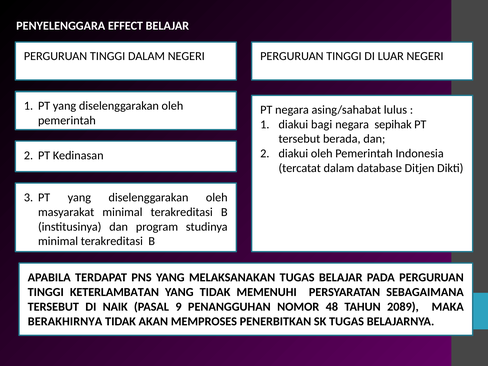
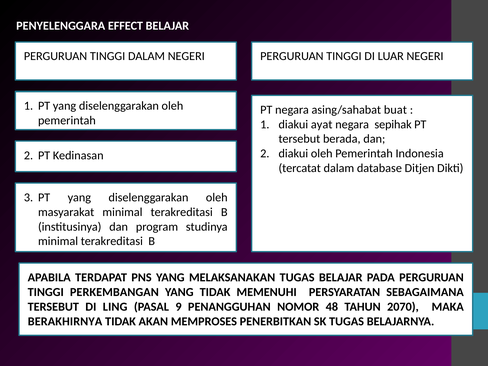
lulus: lulus -> buat
bagi: bagi -> ayat
KETERLAMBATAN: KETERLAMBATAN -> PERKEMBANGAN
NAIK: NAIK -> LING
2089: 2089 -> 2070
